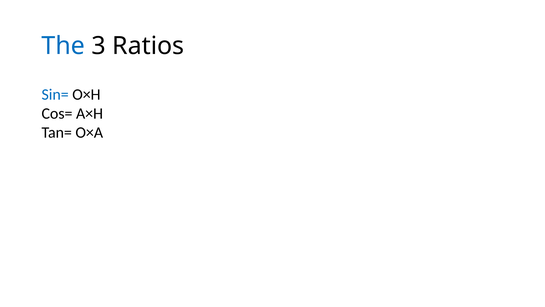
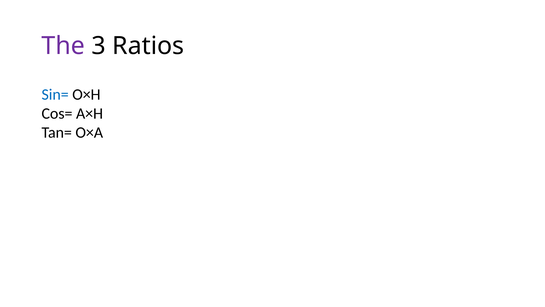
The colour: blue -> purple
